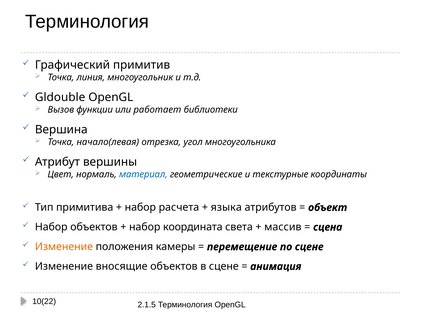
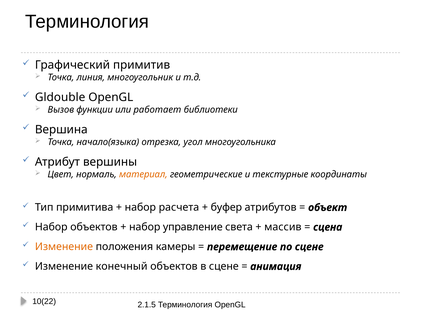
начало(левая: начало(левая -> начало(языка
материал colour: blue -> orange
языка: языка -> буфер
координата: координата -> управление
вносящие: вносящие -> конечный
